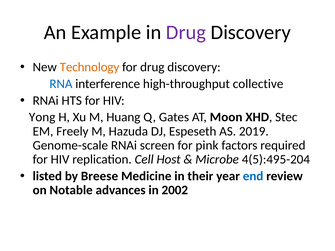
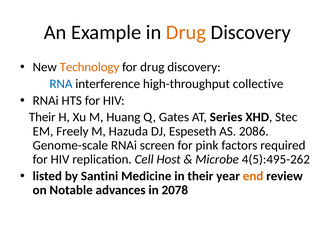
Drug at (186, 32) colour: purple -> orange
Yong at (42, 117): Yong -> Their
Moon: Moon -> Series
2019: 2019 -> 2086
4(5):495-204: 4(5):495-204 -> 4(5):495-262
Breese: Breese -> Santini
end colour: blue -> orange
2002: 2002 -> 2078
